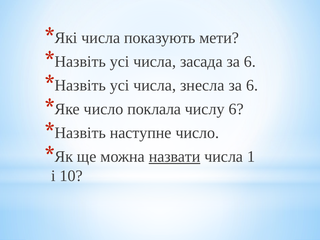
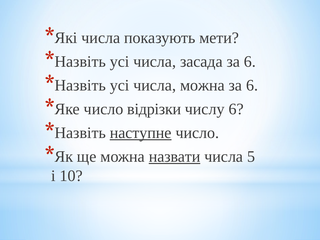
числа знесла: знесла -> можна
поклала: поклала -> відрізки
наступне underline: none -> present
1: 1 -> 5
